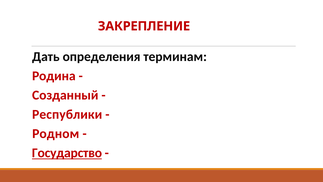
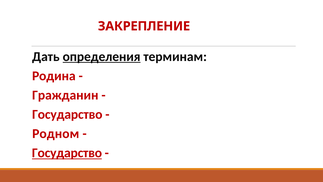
определения underline: none -> present
Созданный: Созданный -> Гражданин
Республики at (67, 114): Республики -> Государство
